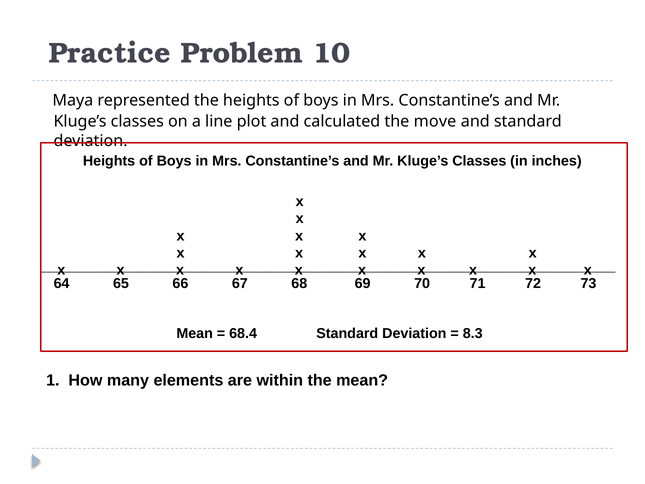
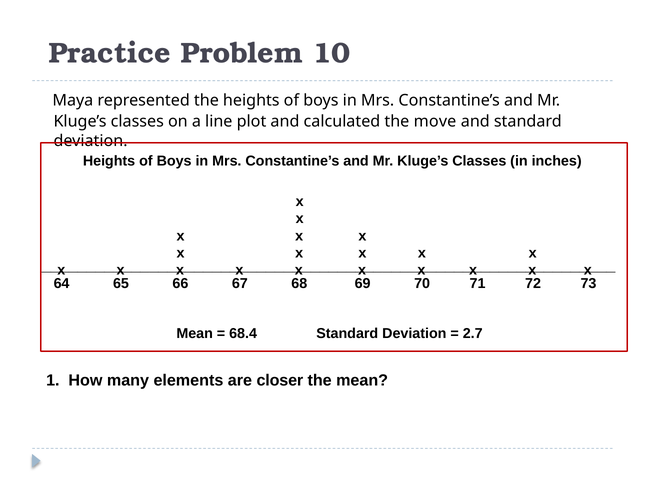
8.3: 8.3 -> 2.7
within: within -> closer
